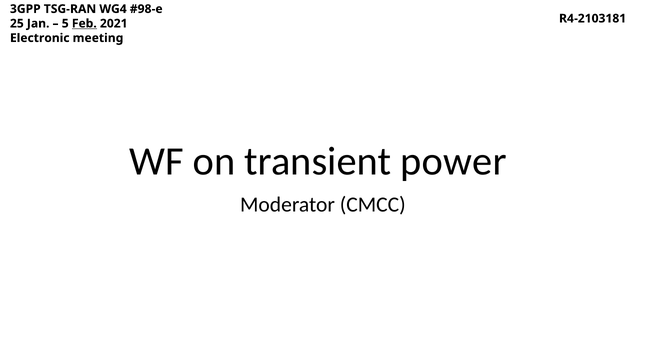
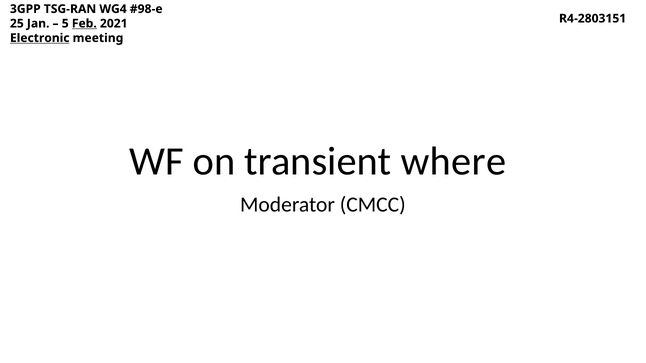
R4-2103181: R4-2103181 -> R4-2803151
Electronic underline: none -> present
power: power -> where
